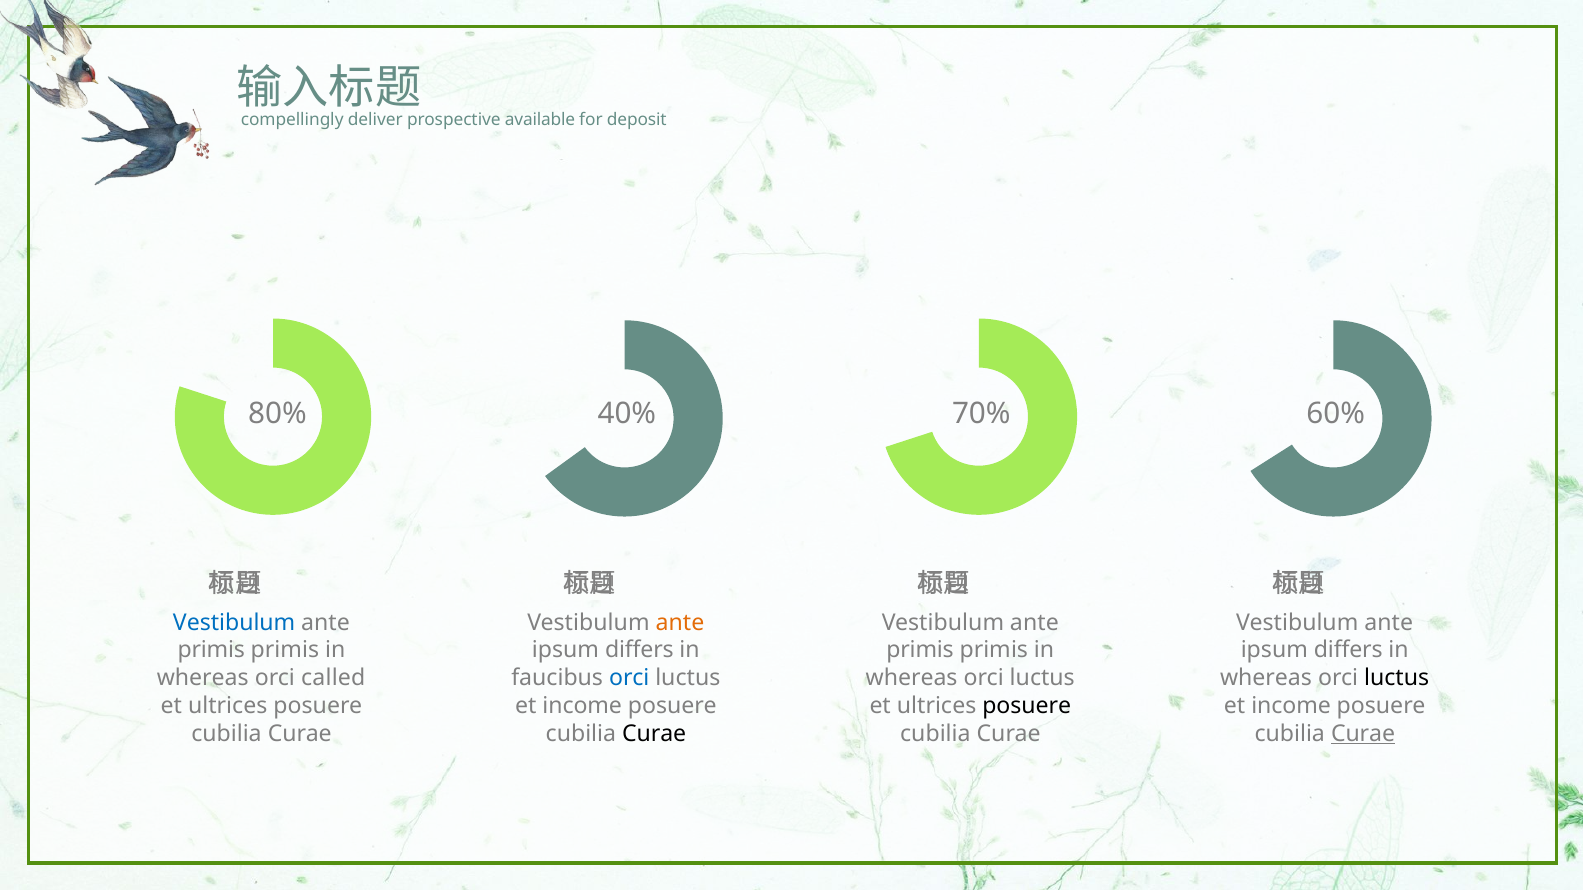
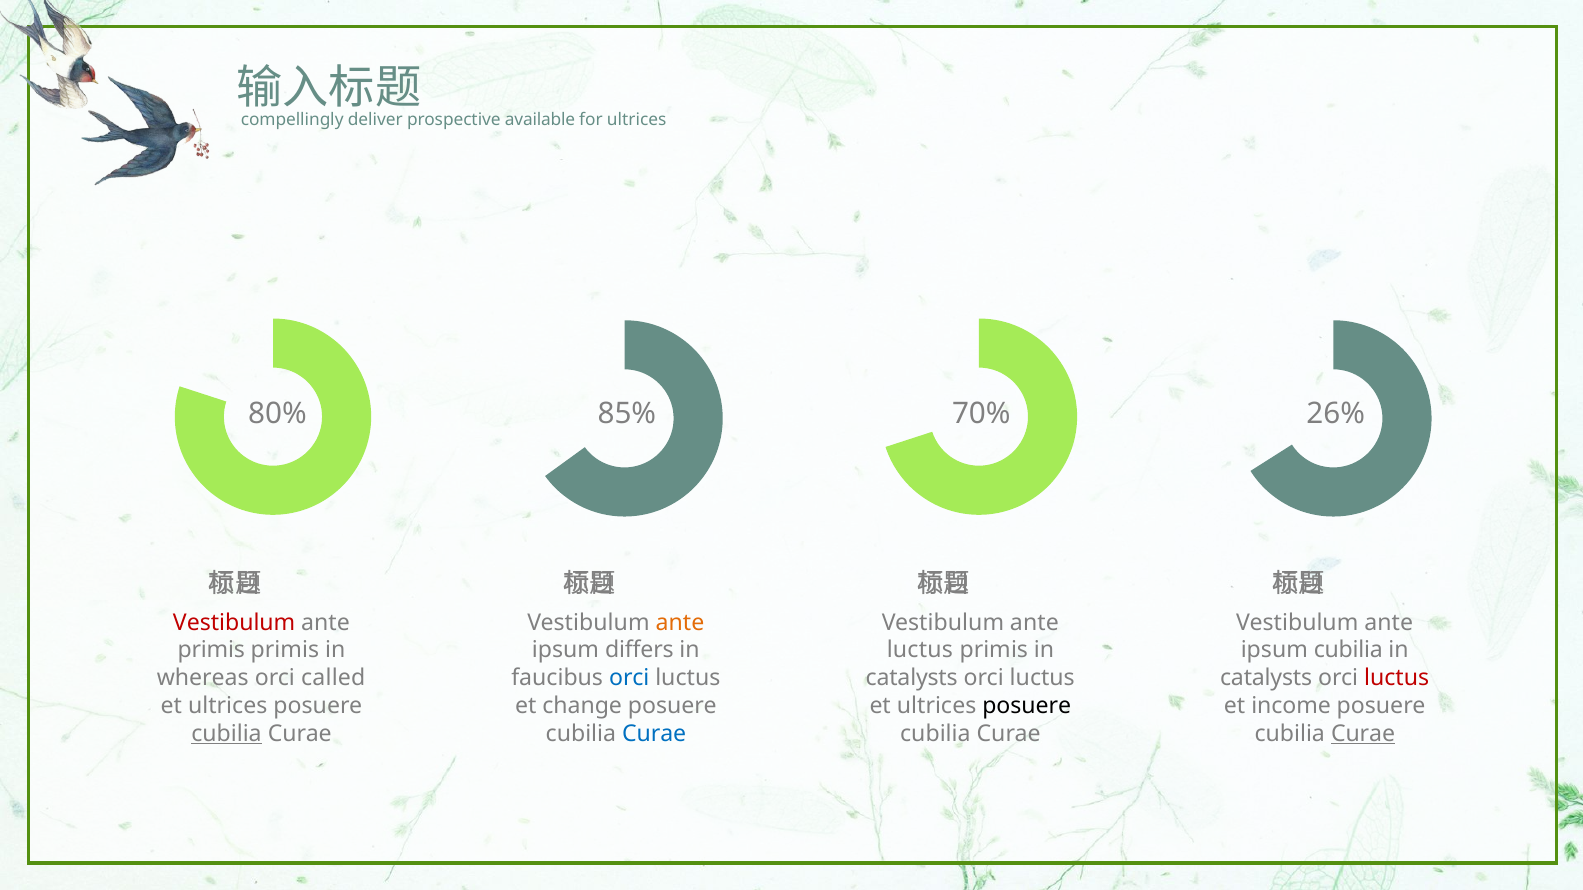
for deposit: deposit -> ultrices
40%: 40% -> 85%
60%: 60% -> 26%
Vestibulum at (234, 623) colour: blue -> red
primis at (920, 651): primis -> luctus
differs at (1348, 651): differs -> cubilia
whereas at (912, 678): whereas -> catalysts
whereas at (1266, 678): whereas -> catalysts
luctus at (1397, 678) colour: black -> red
income at (582, 706): income -> change
cubilia at (226, 734) underline: none -> present
Curae at (654, 734) colour: black -> blue
